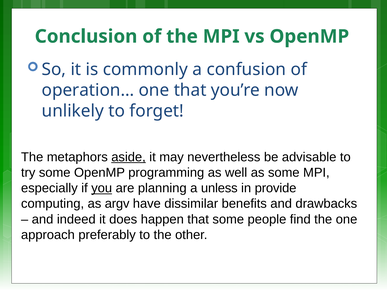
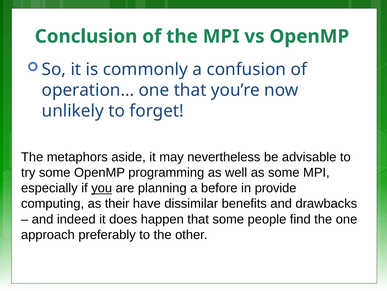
aside underline: present -> none
unless: unless -> before
argv: argv -> their
